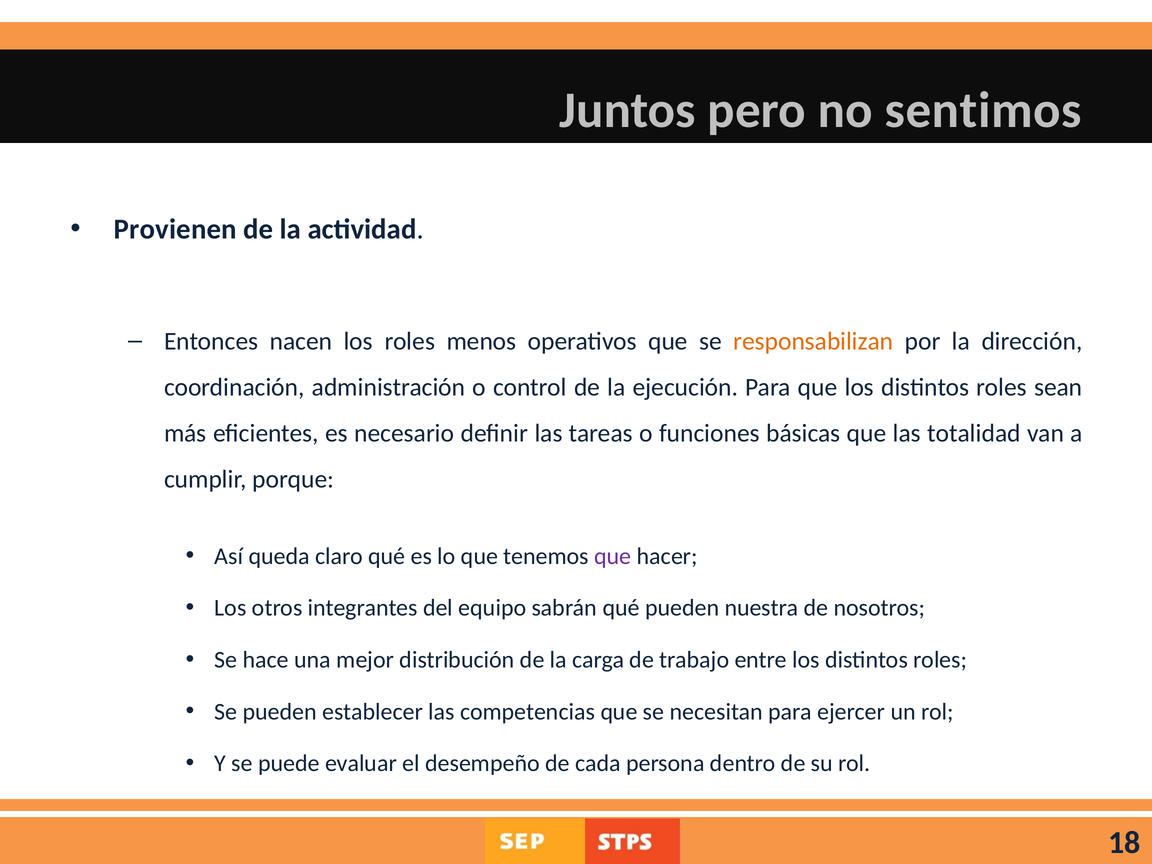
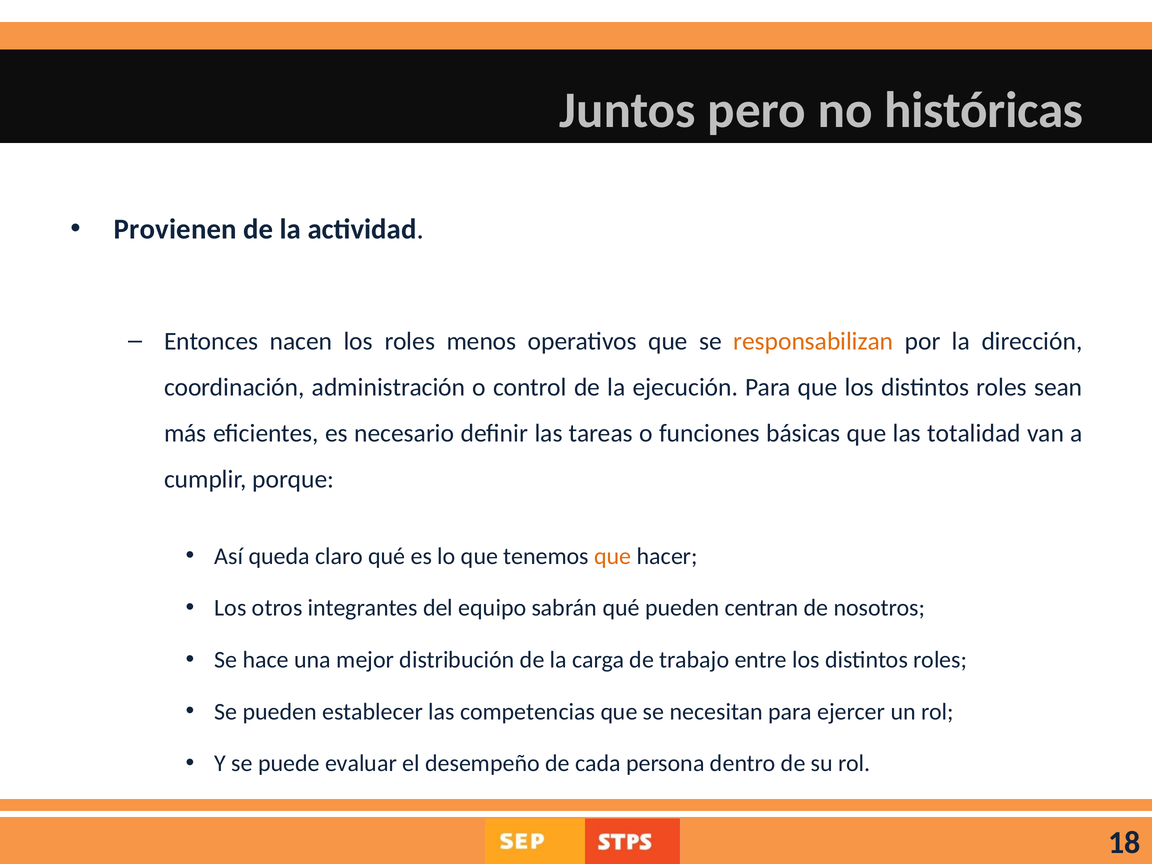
sentimos: sentimos -> históricas
que at (613, 556) colour: purple -> orange
nuestra: nuestra -> centran
